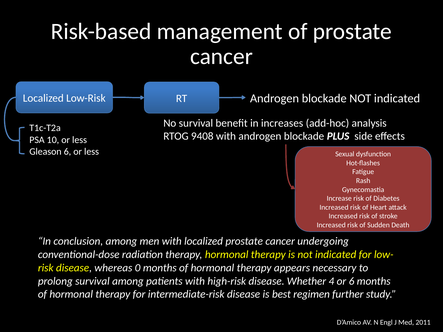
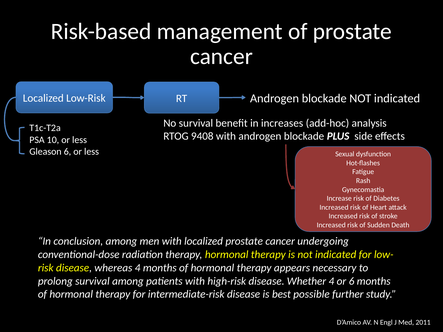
whereas 0: 0 -> 4
regimen: regimen -> possible
